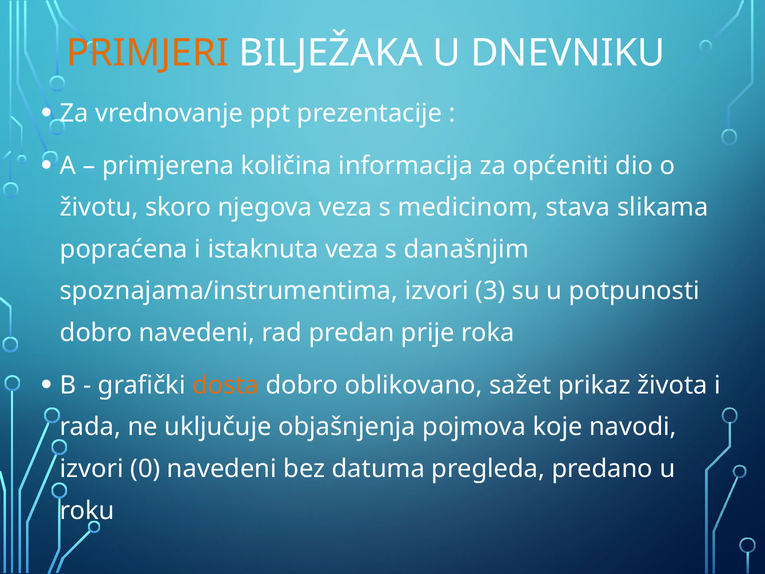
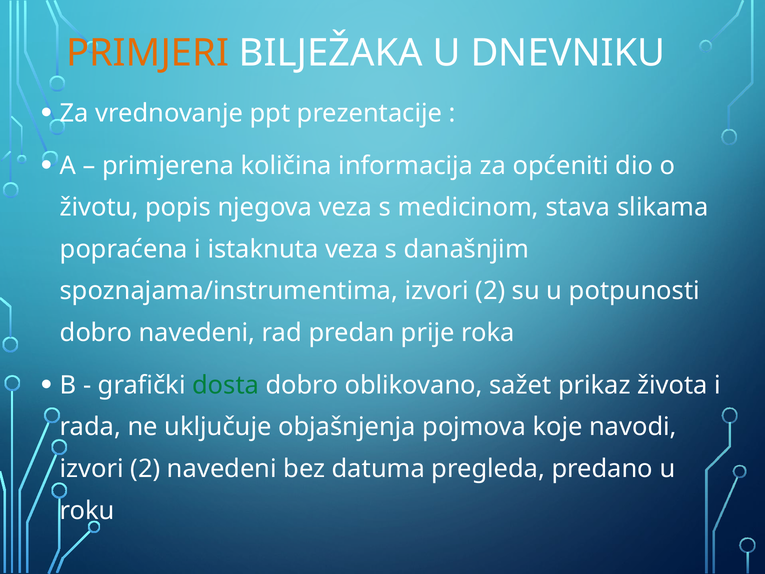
skoro: skoro -> popis
spoznajama/instrumentima izvori 3: 3 -> 2
dosta colour: orange -> green
0 at (145, 469): 0 -> 2
